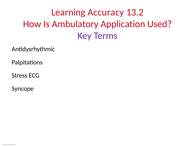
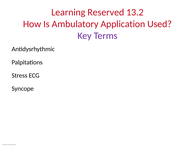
Accuracy: Accuracy -> Reserved
